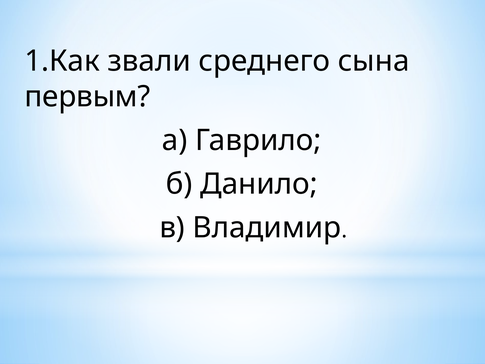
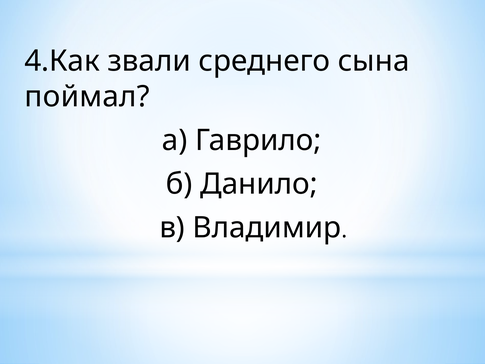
1.Как: 1.Как -> 4.Как
первым: первым -> поймал
